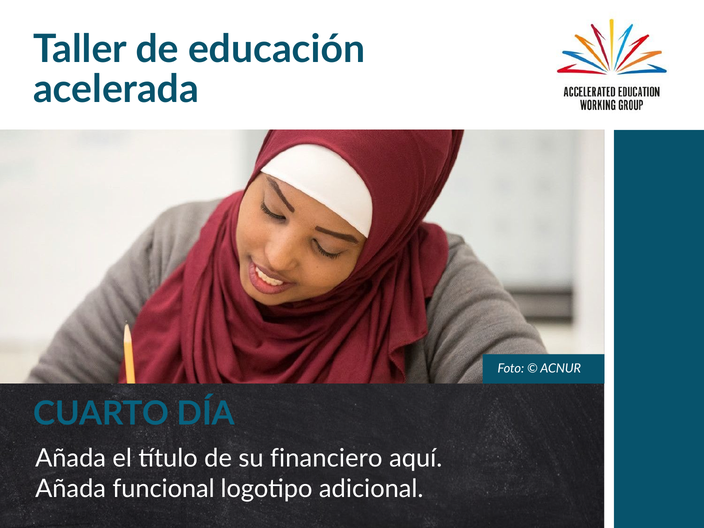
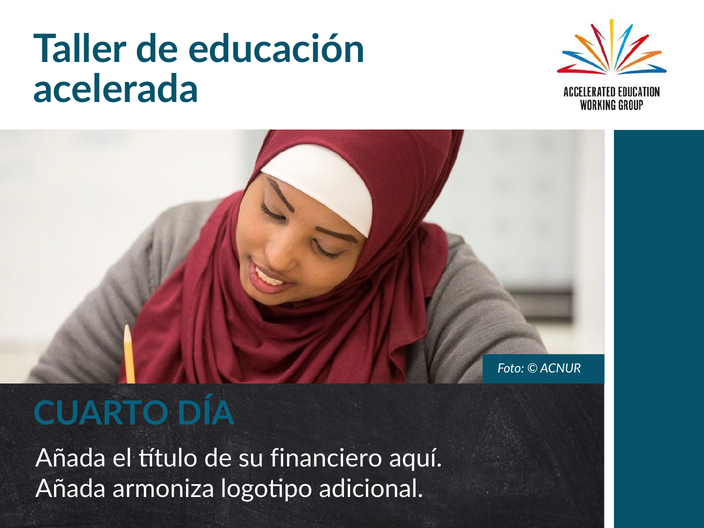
funcional: funcional -> armoniza
